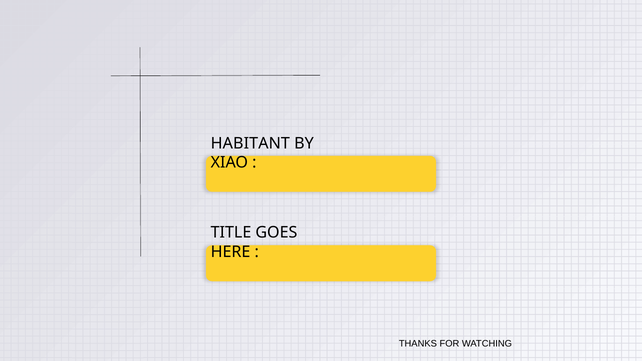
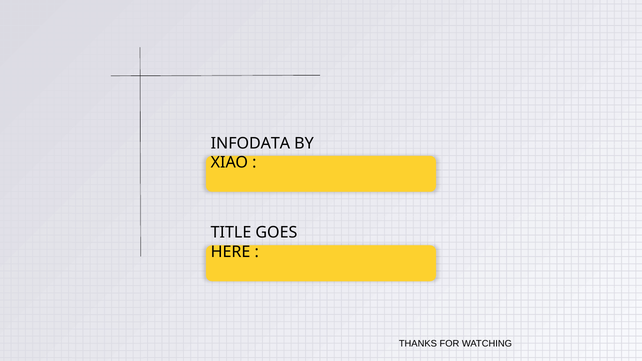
HABITANT: HABITANT -> INFODATA
